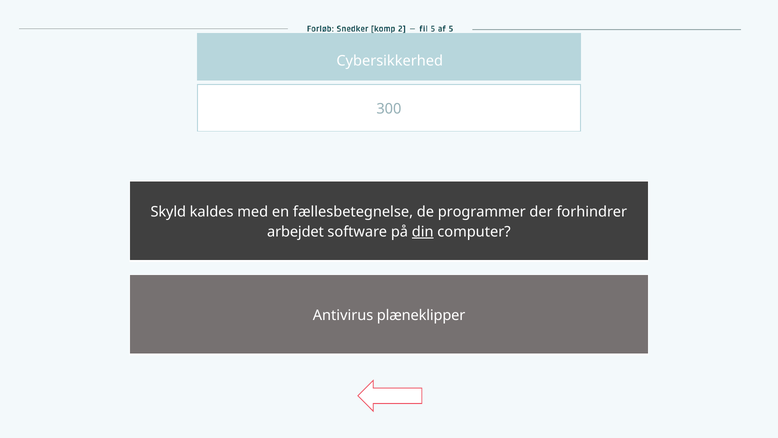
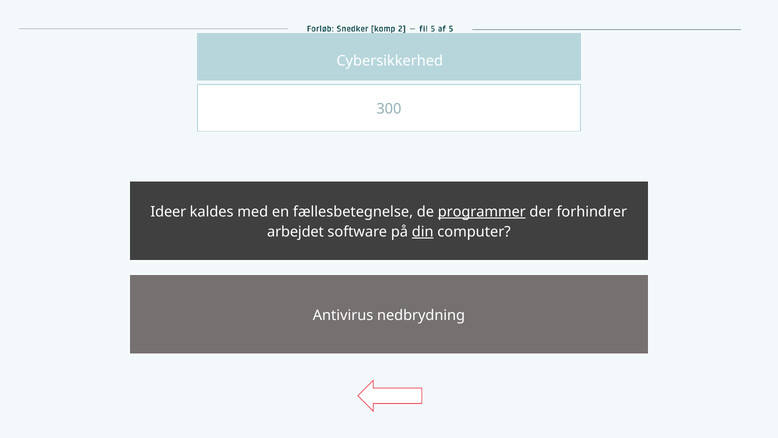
Skyld: Skyld -> Ideer
programmer underline: none -> present
plæneklipper: plæneklipper -> nedbrydning
